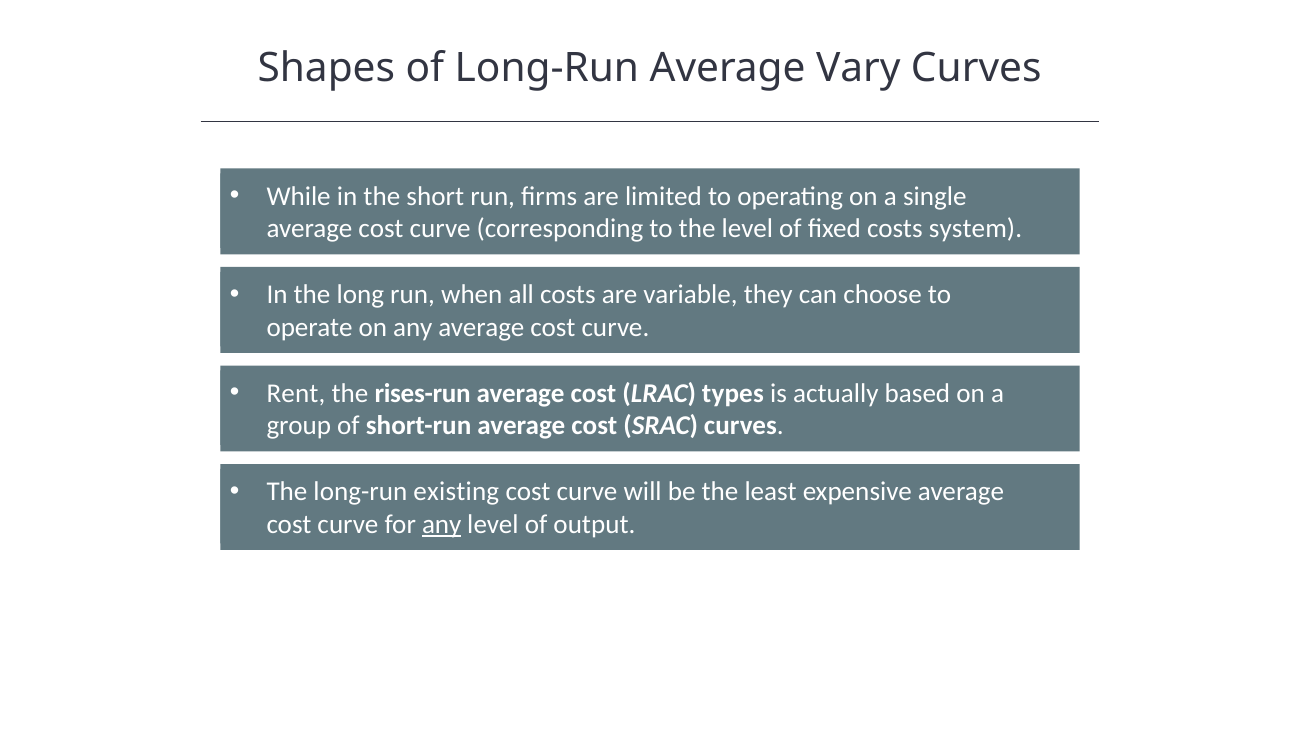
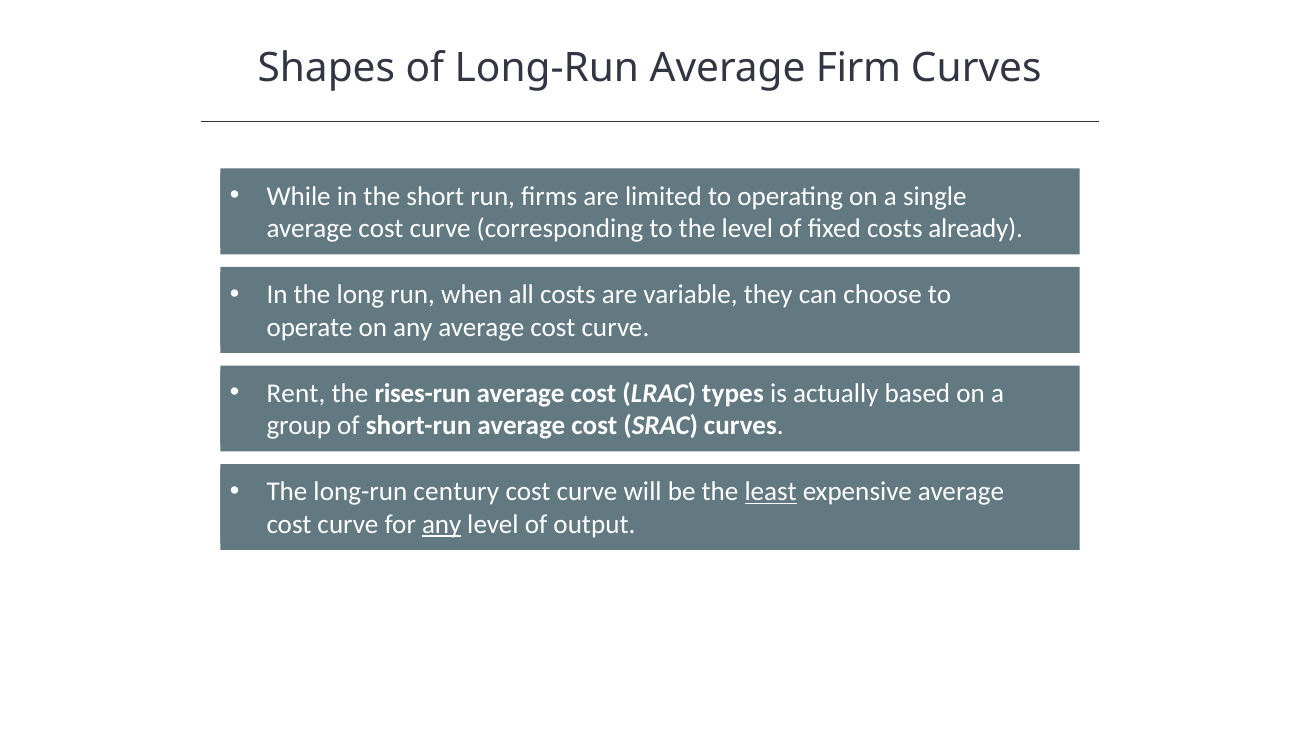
Vary: Vary -> Firm
system: system -> already
existing: existing -> century
least underline: none -> present
